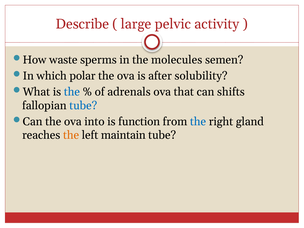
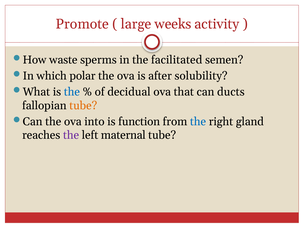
Describe: Describe -> Promote
pelvic: pelvic -> weeks
molecules: molecules -> facilitated
adrenals: adrenals -> decidual
shifts: shifts -> ducts
tube at (83, 106) colour: blue -> orange
the at (71, 135) colour: orange -> purple
maintain: maintain -> maternal
